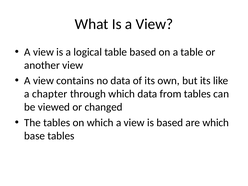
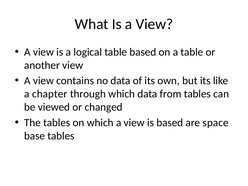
are which: which -> space
